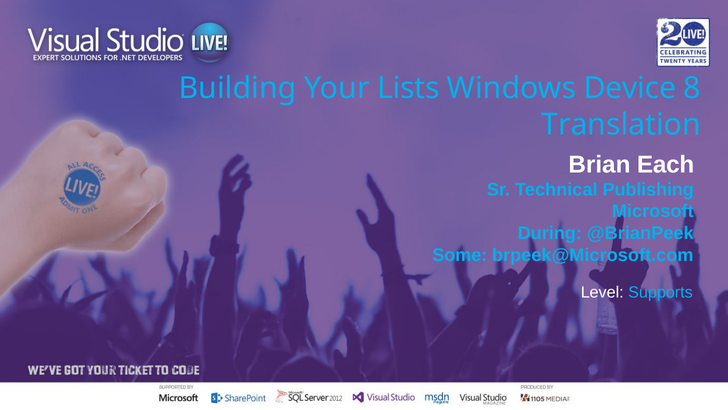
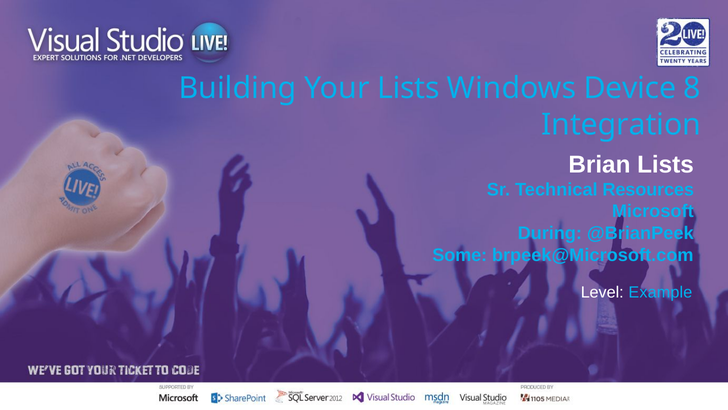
Translation: Translation -> Integration
Brian Each: Each -> Lists
Publishing: Publishing -> Resources
Supports: Supports -> Example
